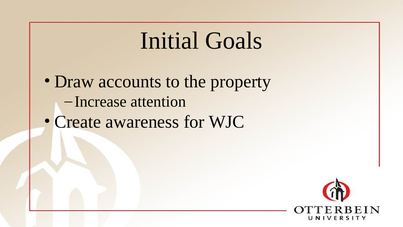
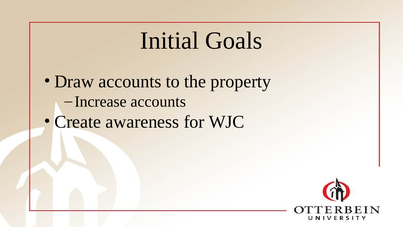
Increase attention: attention -> accounts
